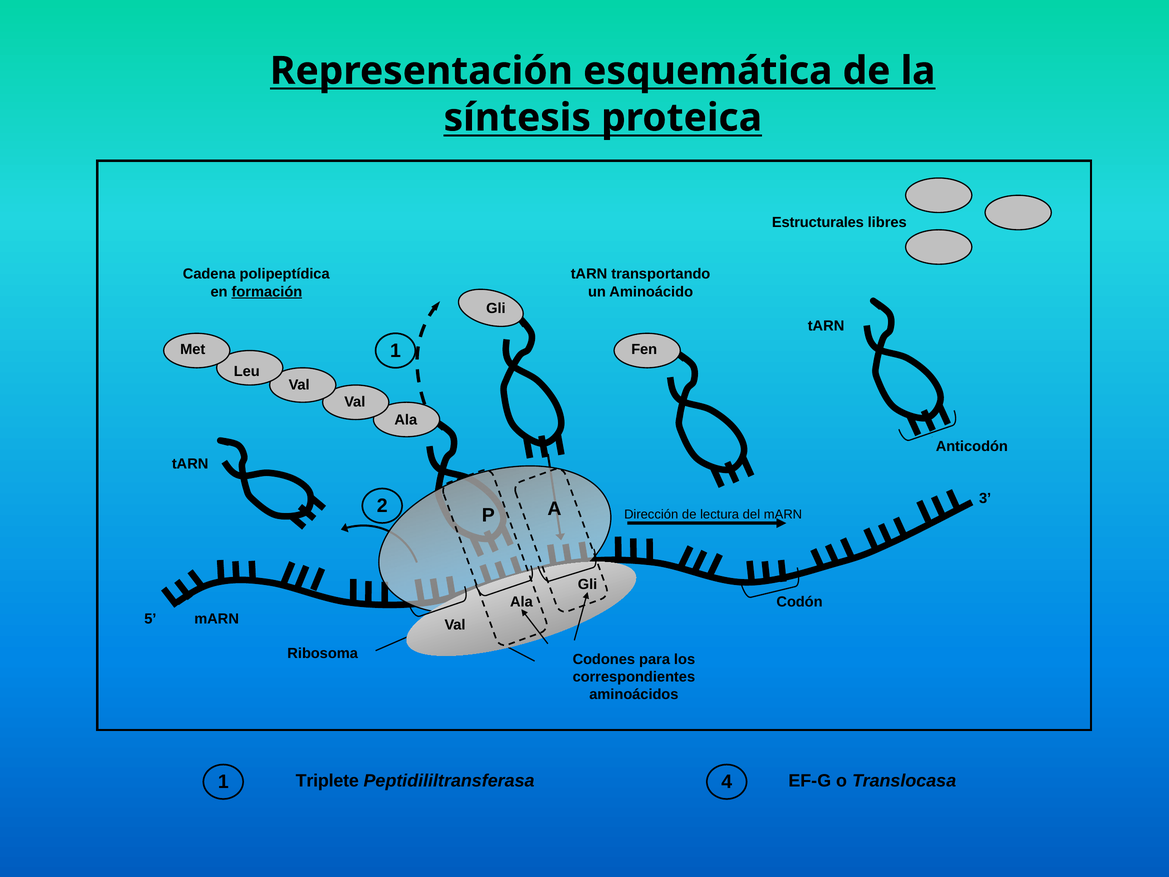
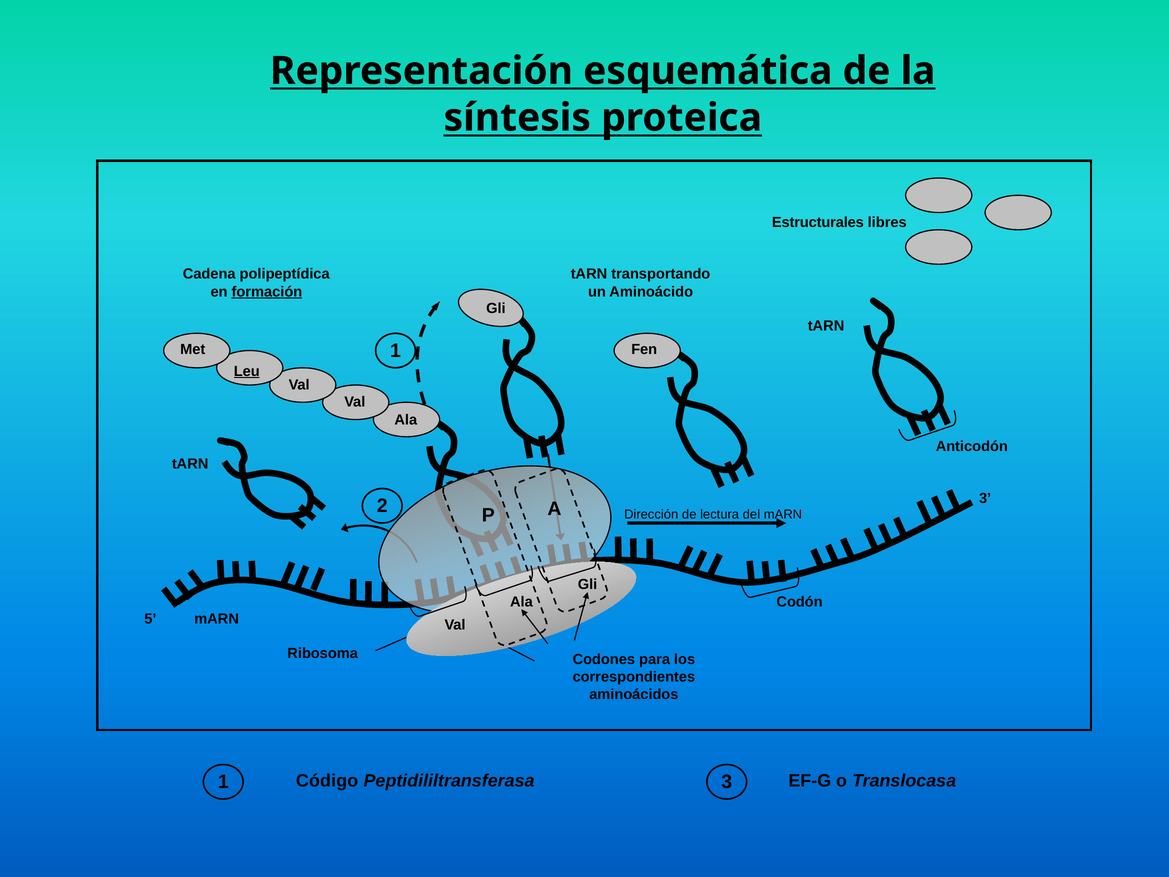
Leu underline: none -> present
Triplete: Triplete -> Código
Peptidililtransferasa 4: 4 -> 3
